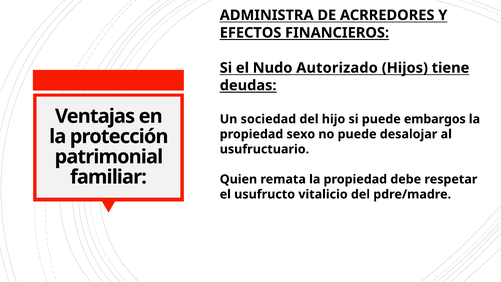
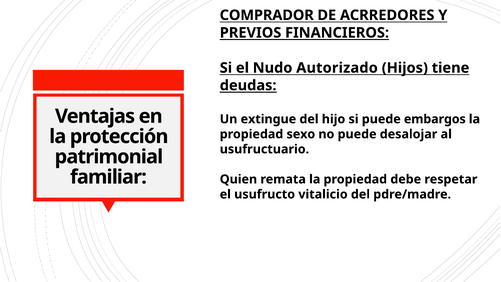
ADMINISTRA: ADMINISTRA -> COMPRADOR
EFECTOS: EFECTOS -> PREVIOS
sociedad: sociedad -> extingue
